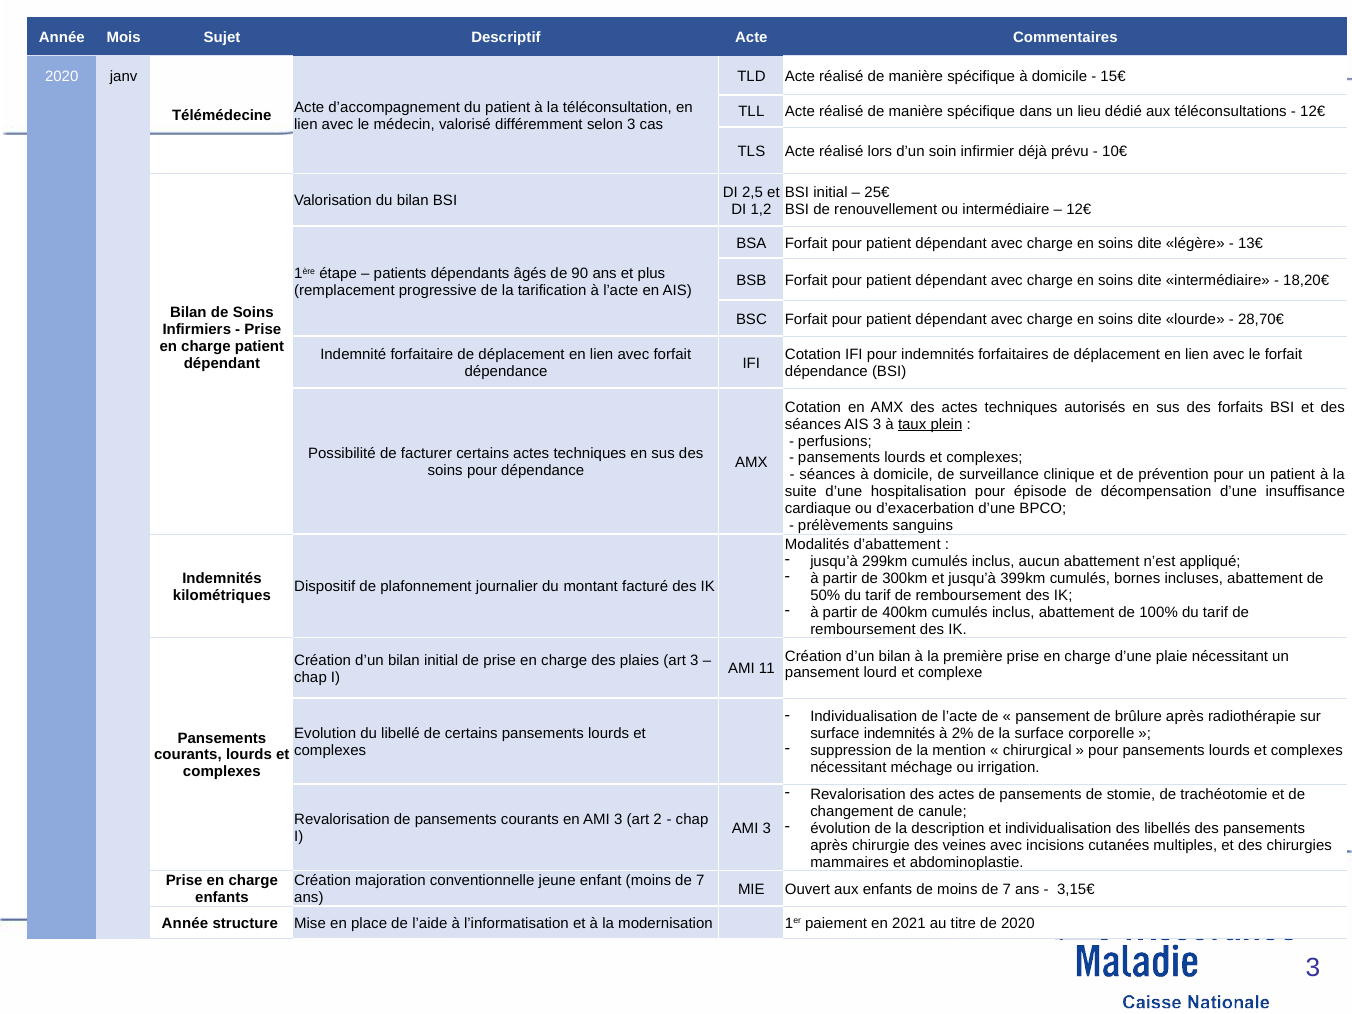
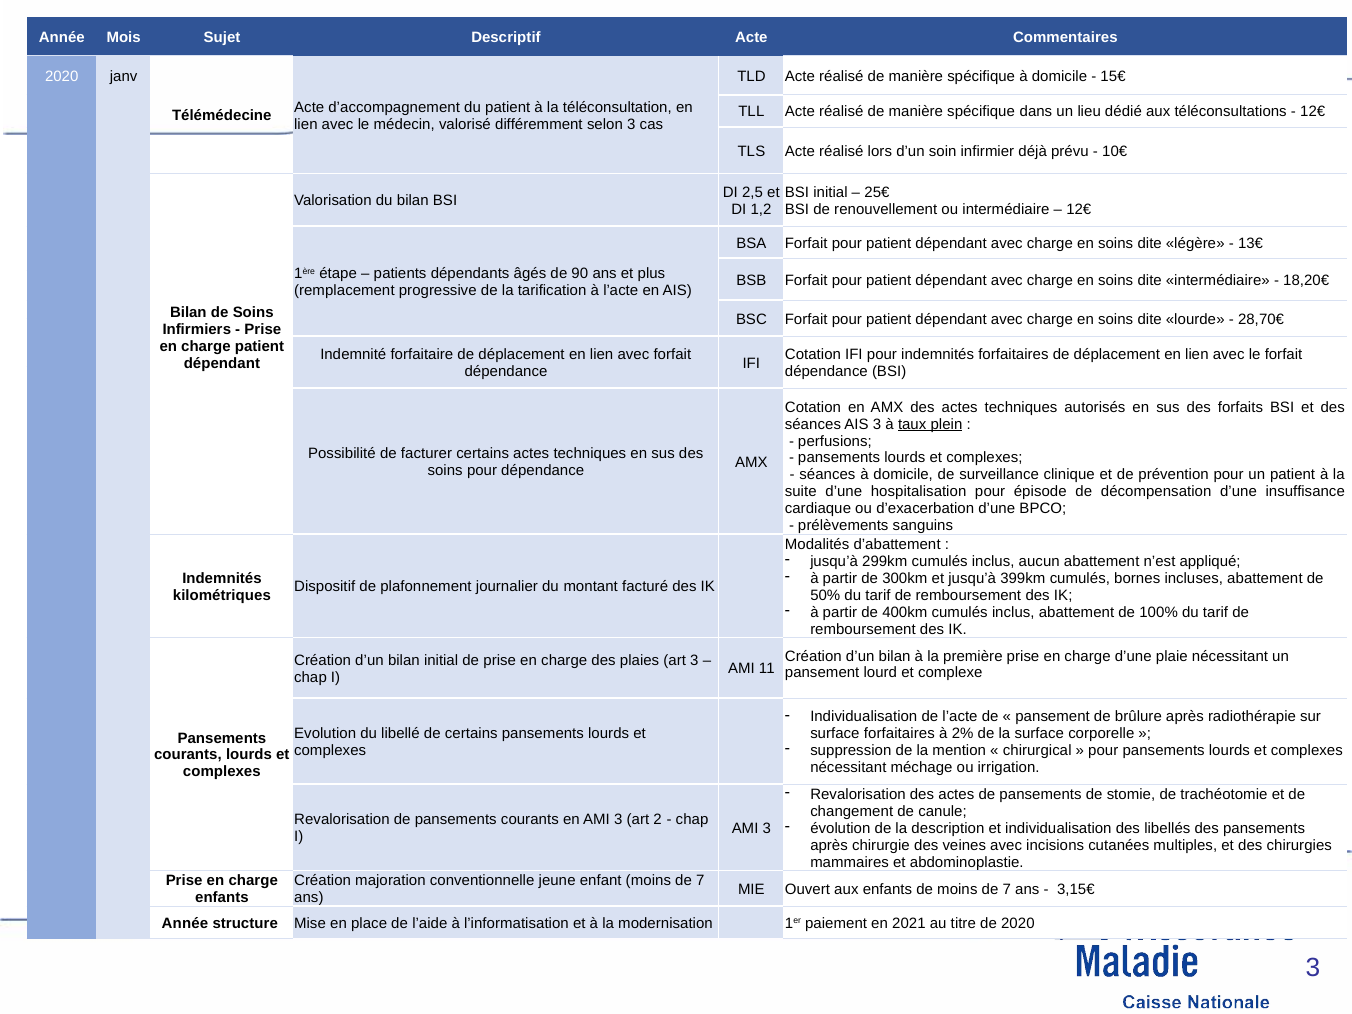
surface indemnités: indemnités -> forfaitaires
